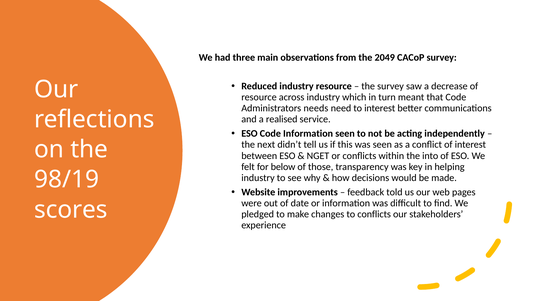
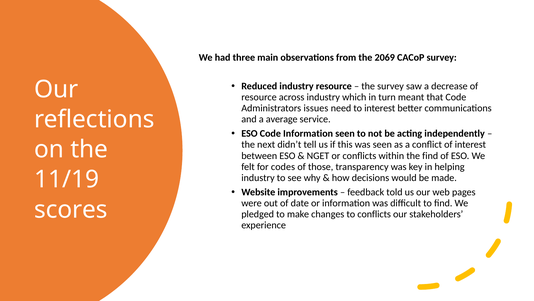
2049: 2049 -> 2069
needs: needs -> issues
realised: realised -> average
the into: into -> find
below: below -> codes
98/19: 98/19 -> 11/19
